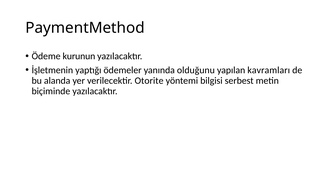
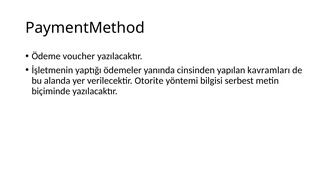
kurunun: kurunun -> voucher
olduğunu: olduğunu -> cinsinden
